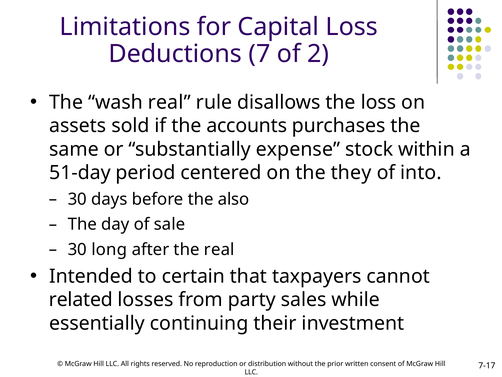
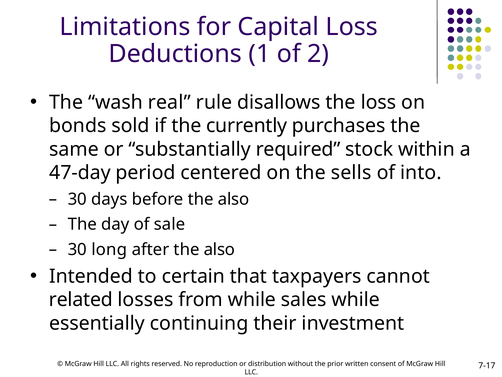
7: 7 -> 1
assets: assets -> bonds
accounts: accounts -> currently
expense: expense -> required
51-day: 51-day -> 47-day
they: they -> sells
after the real: real -> also
from party: party -> while
